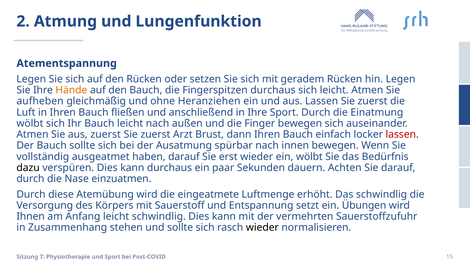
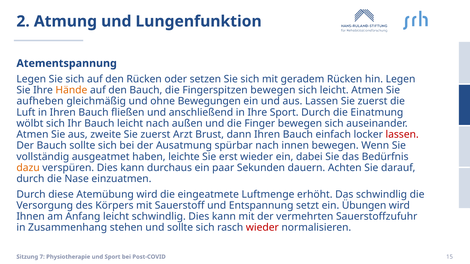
Fingerspitzen durchaus: durchaus -> bewegen
Heranziehen: Heranziehen -> Bewegungen
aus zuerst: zuerst -> zweite
haben darauf: darauf -> leichte
ein wölbt: wölbt -> dabei
dazu colour: black -> orange
wieder at (262, 228) colour: black -> red
